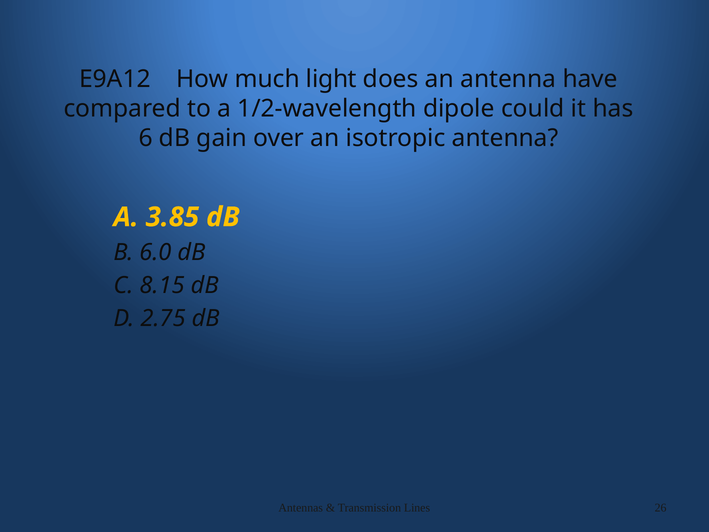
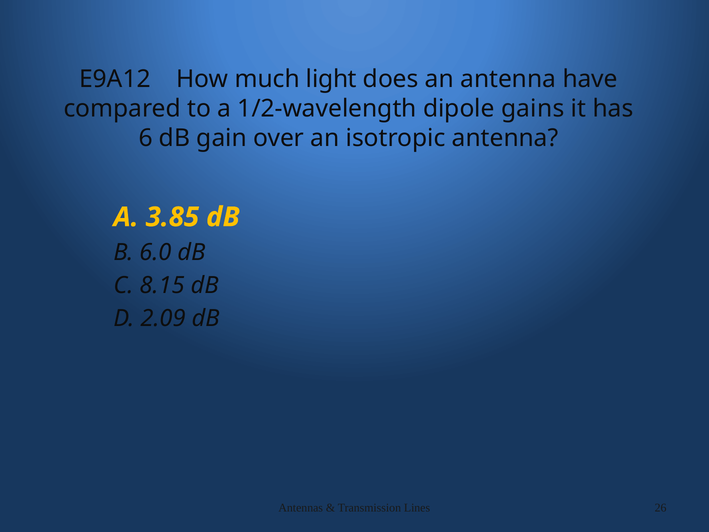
could: could -> gains
2.75: 2.75 -> 2.09
